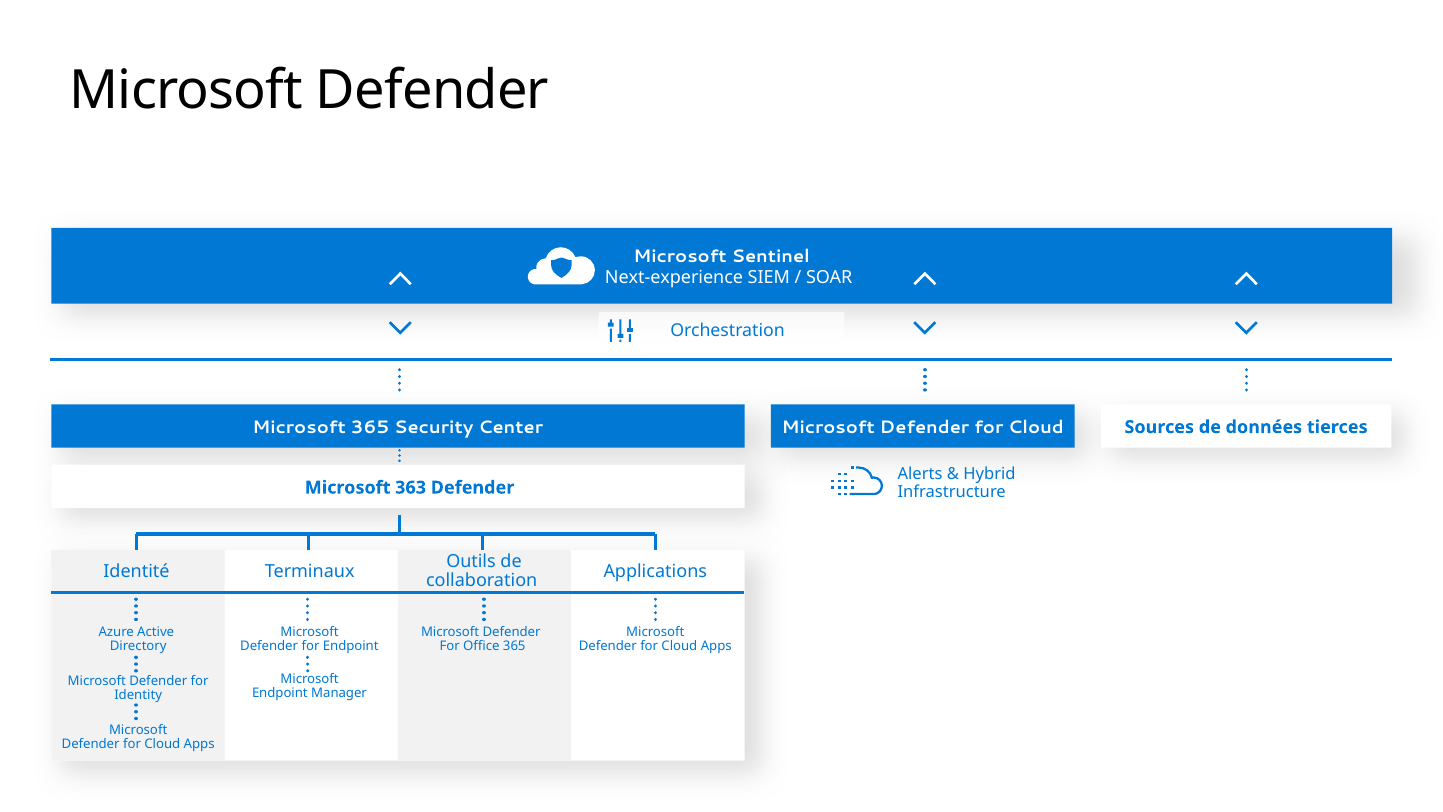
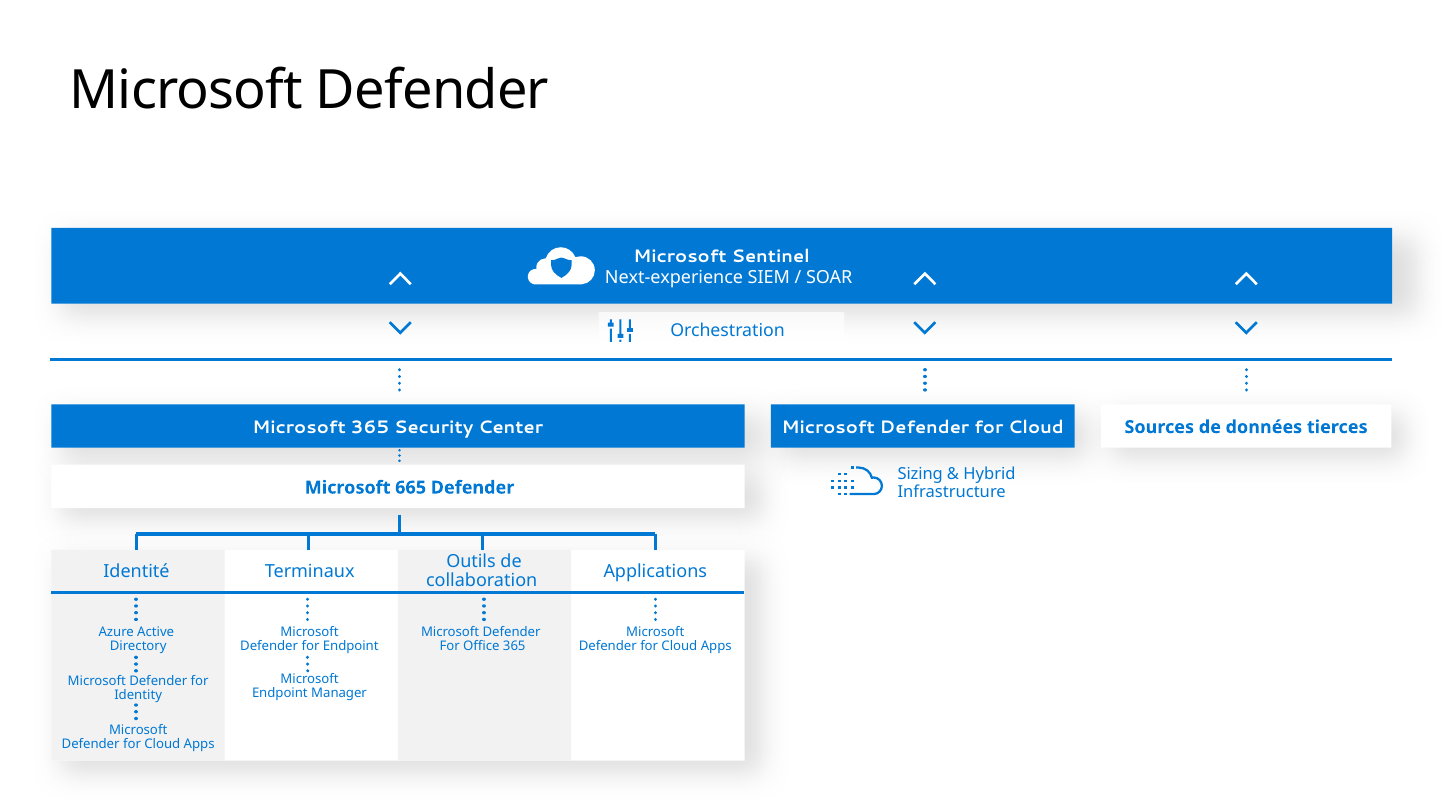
Alerts: Alerts -> Sizing
363: 363 -> 665
